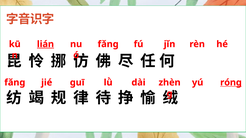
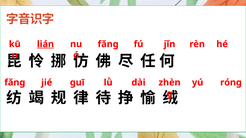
rónɡ underline: present -> none
